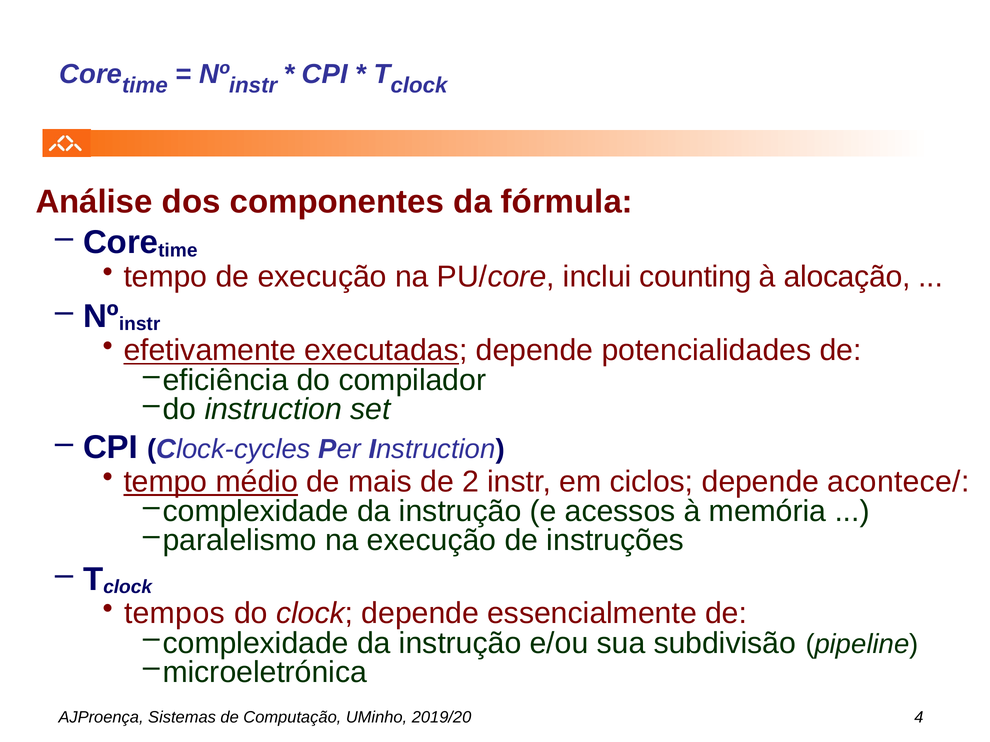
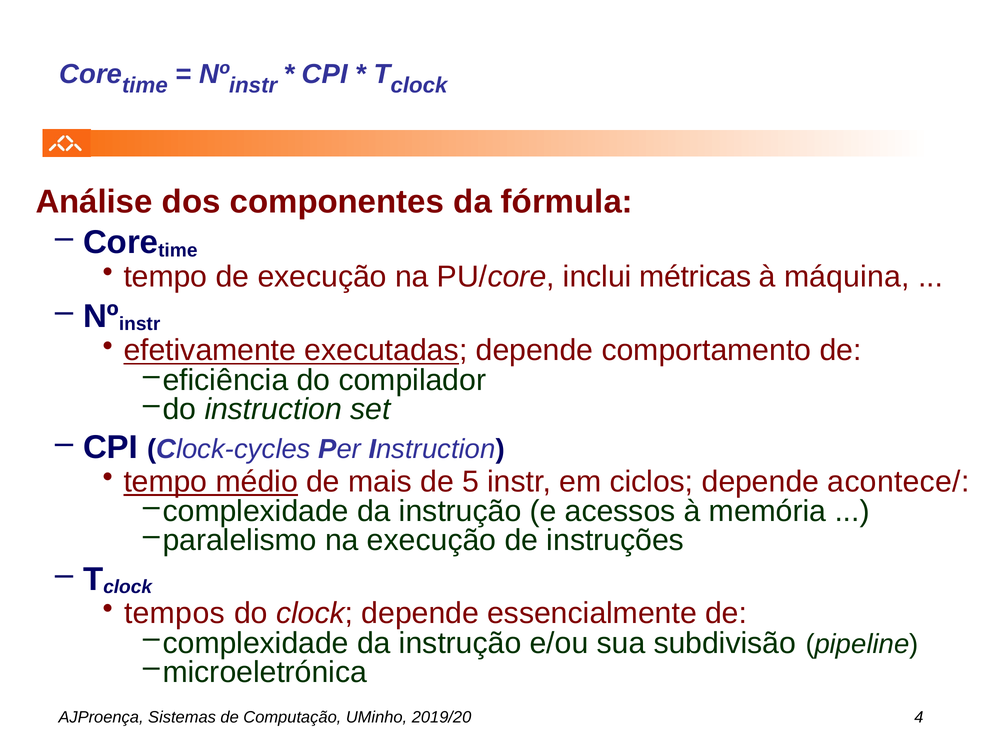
counting: counting -> métricas
alocação: alocação -> máquina
potencialidades: potencialidades -> comportamento
2: 2 -> 5
